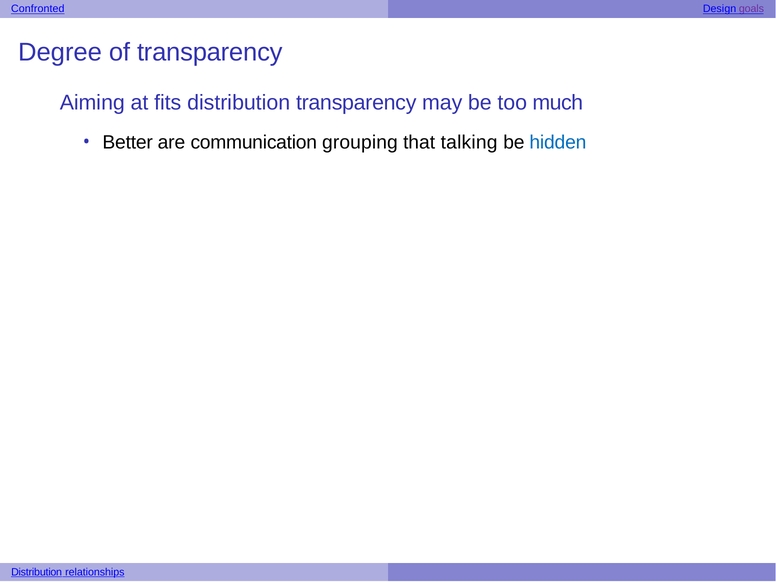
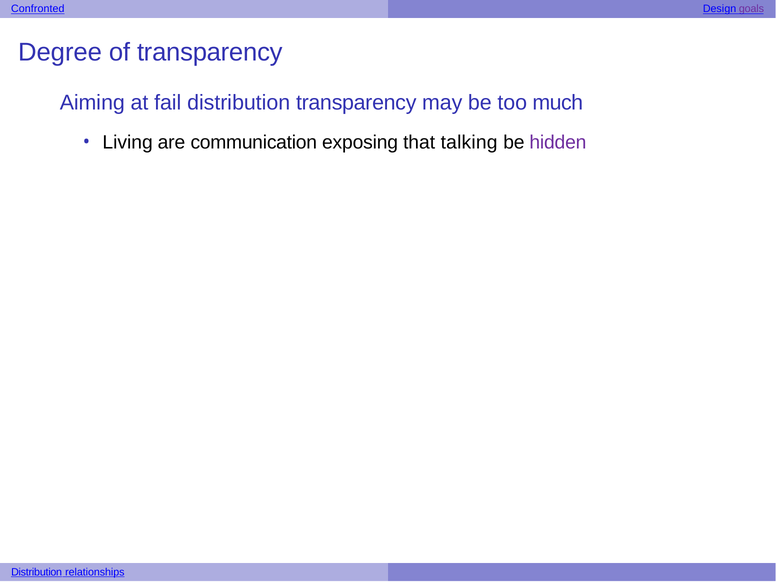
fits: fits -> fail
Better: Better -> Living
grouping: grouping -> exposing
hidden colour: blue -> purple
